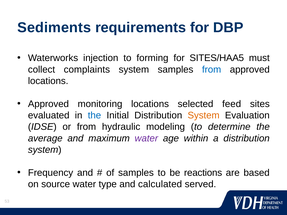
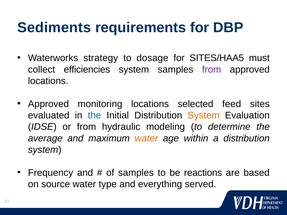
injection: injection -> strategy
forming: forming -> dosage
complaints: complaints -> efficiencies
from at (212, 70) colour: blue -> purple
water at (146, 138) colour: purple -> orange
calculated: calculated -> everything
